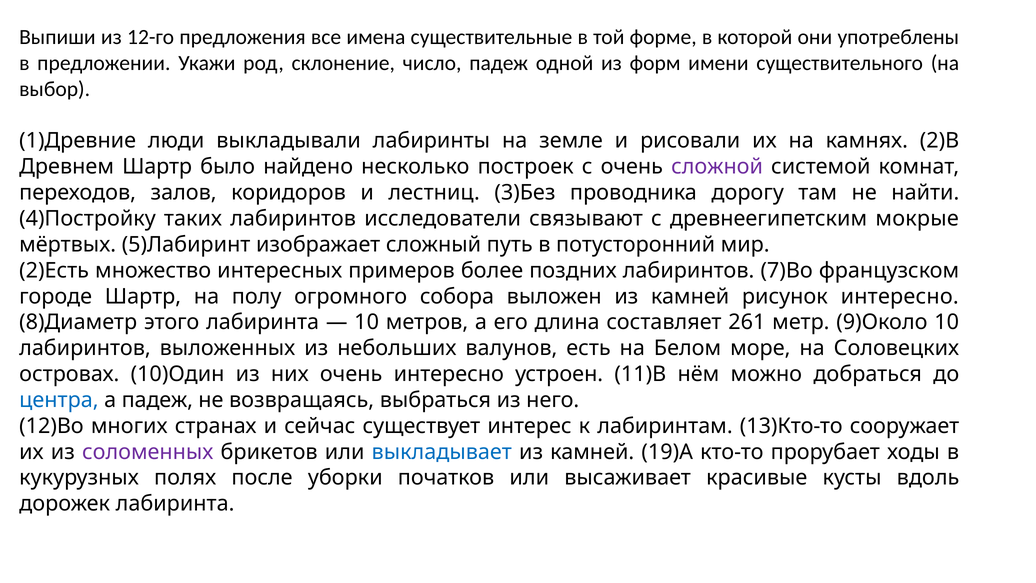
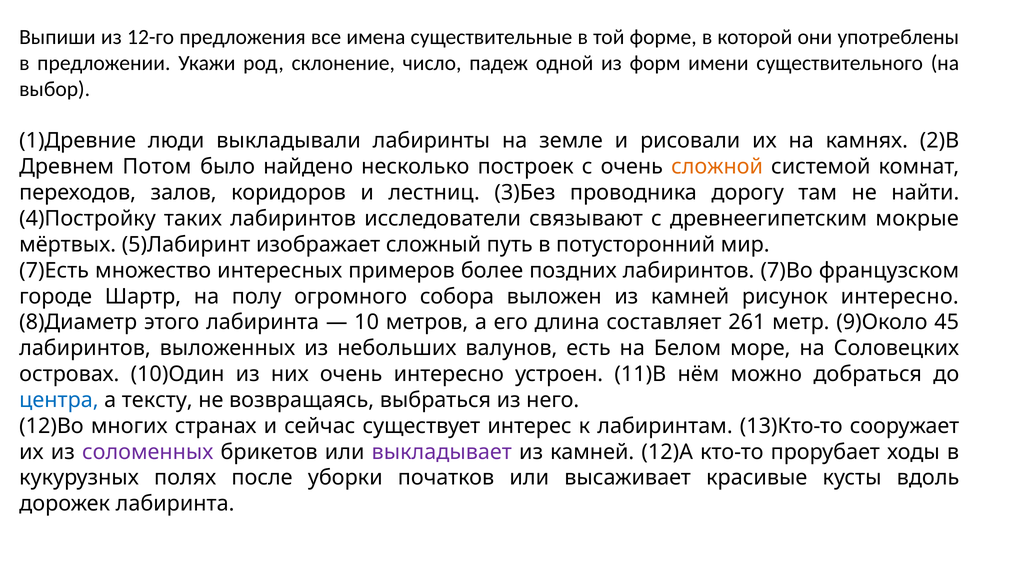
Древнем Шартр: Шартр -> Потом
сложной colour: purple -> orange
2)Есть: 2)Есть -> 7)Есть
9)Около 10: 10 -> 45
а падеж: падеж -> тексту
выкладывает colour: blue -> purple
19)А: 19)А -> 12)А
